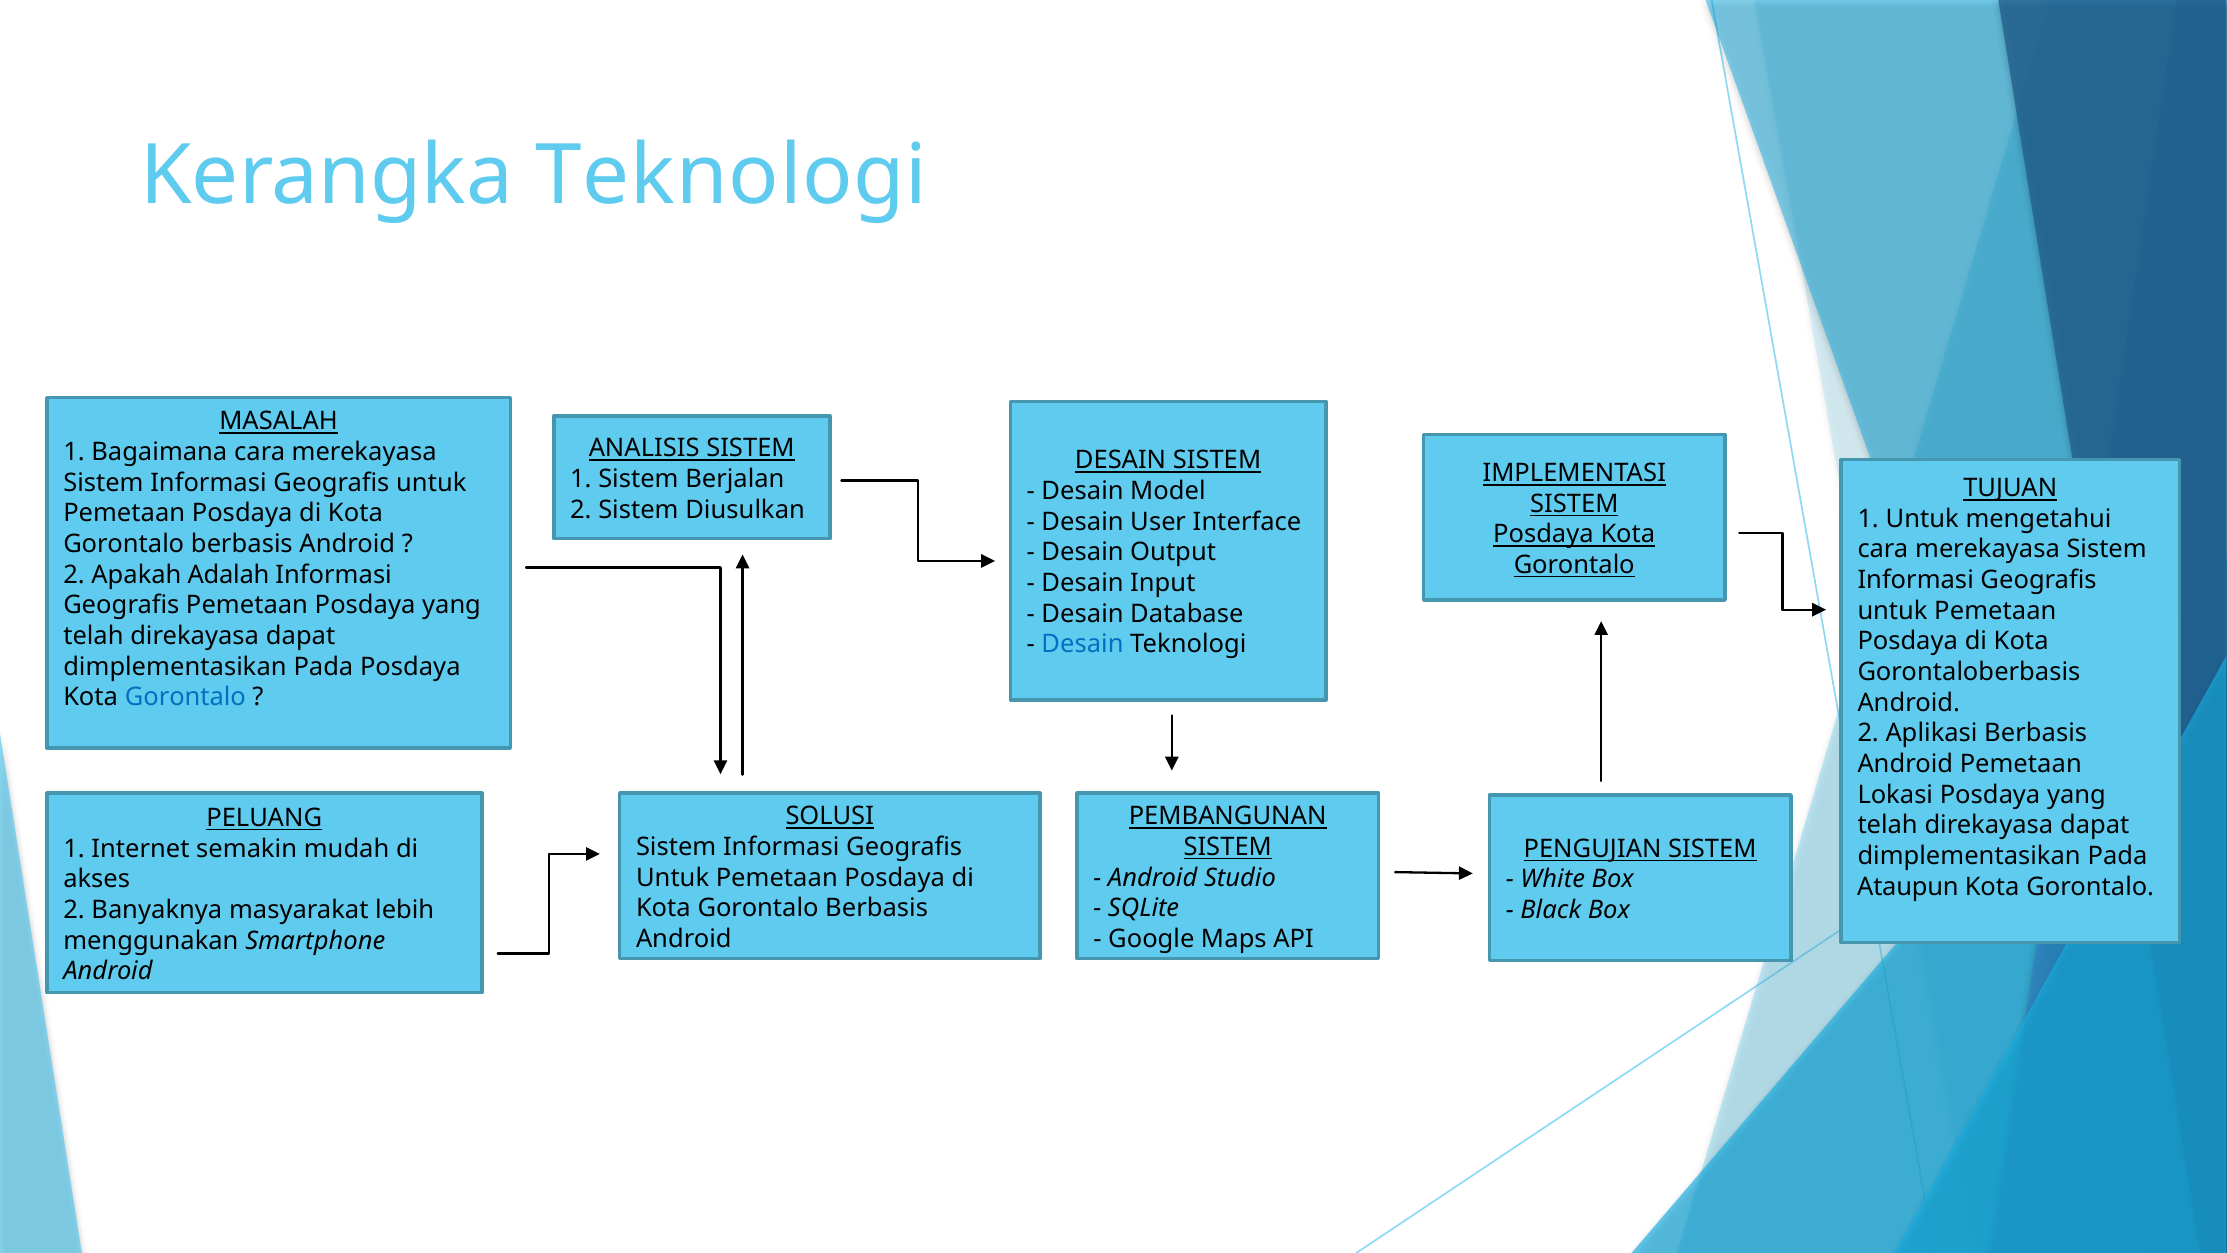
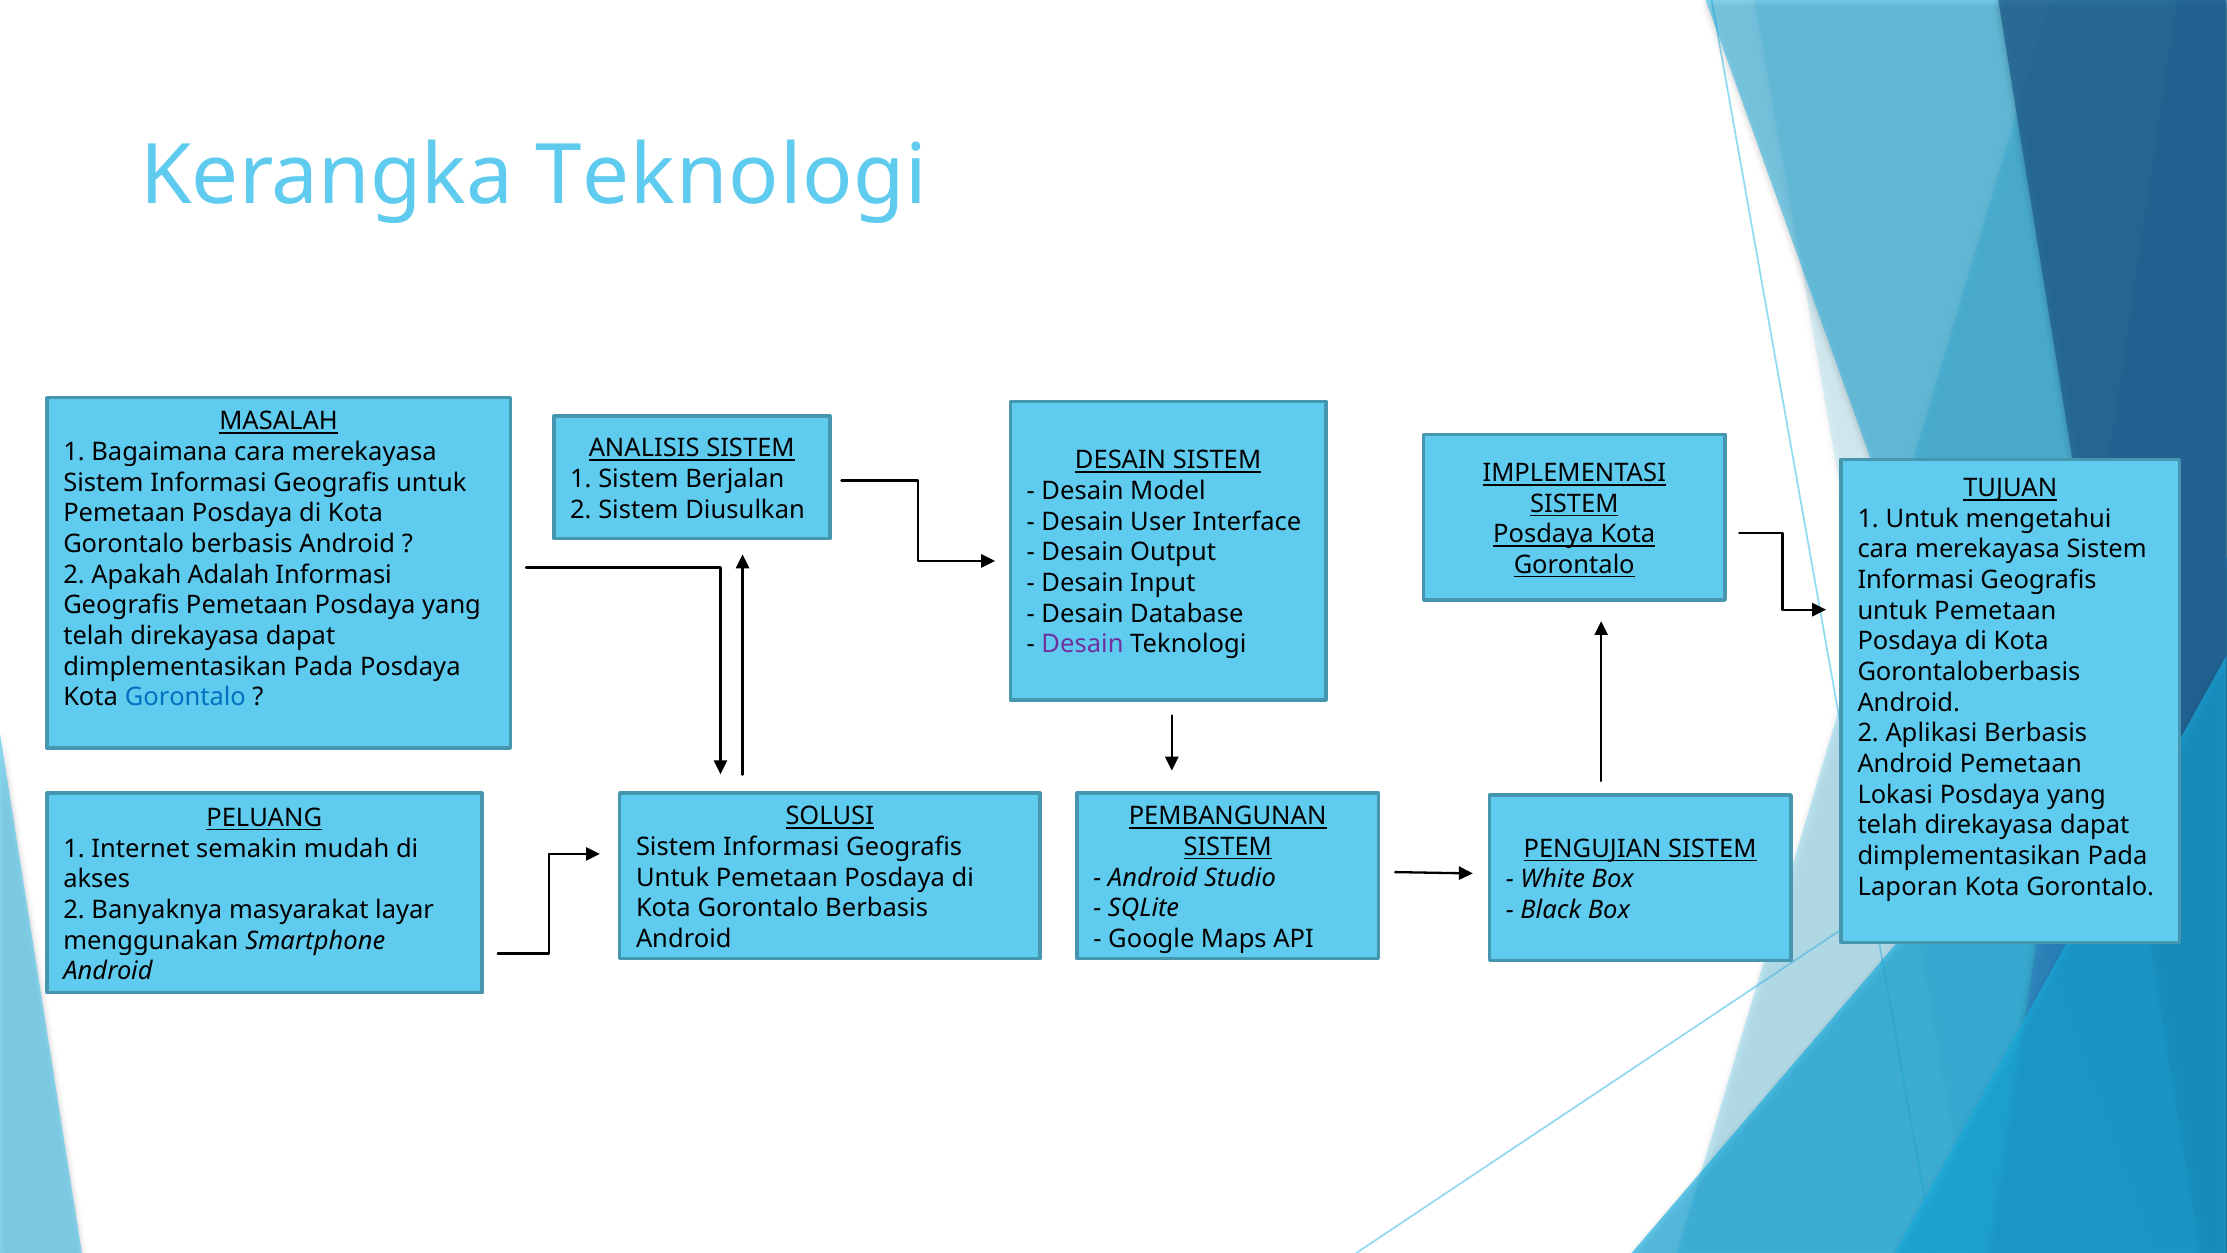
Desain at (1083, 644) colour: blue -> purple
Ataupun: Ataupun -> Laporan
lebih: lebih -> layar
